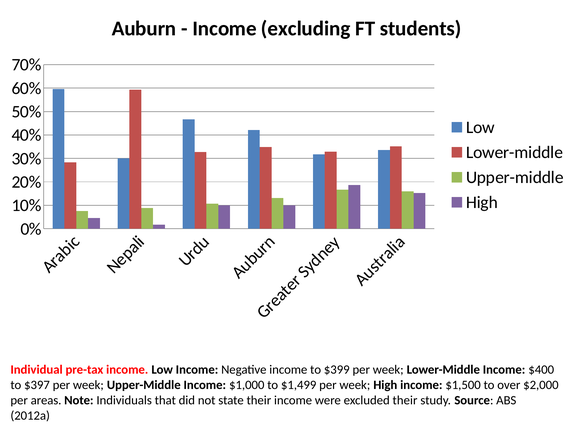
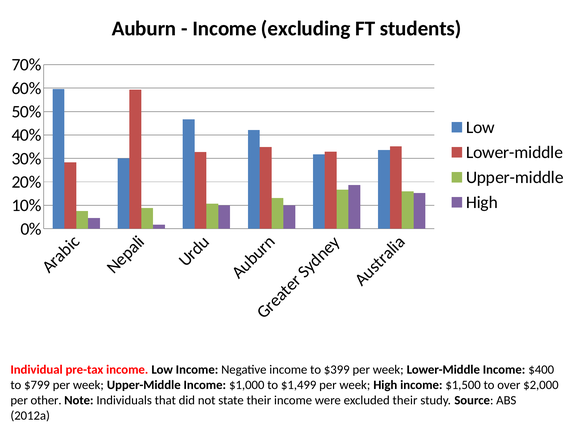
$397: $397 -> $799
areas: areas -> other
